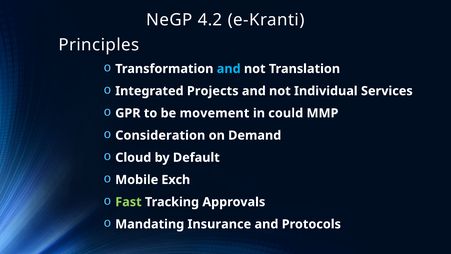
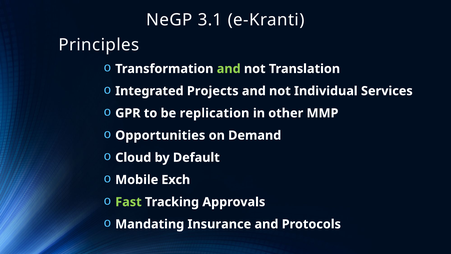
4.2: 4.2 -> 3.1
and at (229, 69) colour: light blue -> light green
movement: movement -> replication
could: could -> other
Consideration: Consideration -> Opportunities
